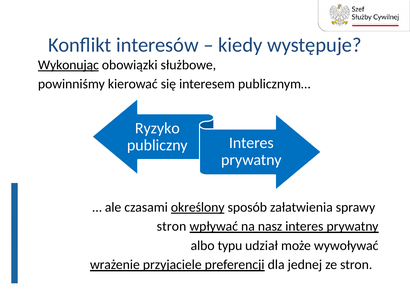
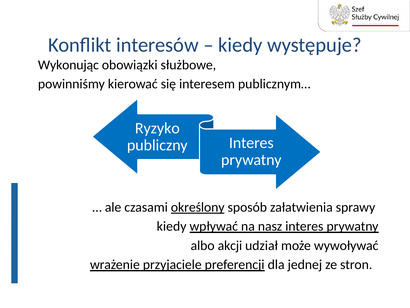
Wykonując underline: present -> none
stron at (172, 226): stron -> kiedy
typu: typu -> akcji
